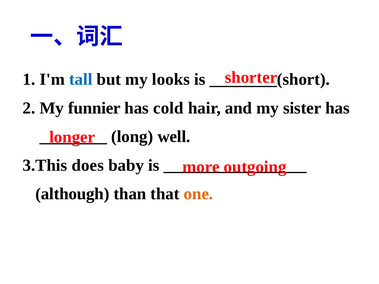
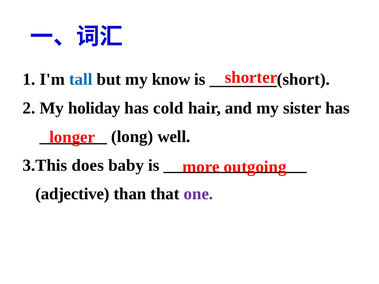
looks: looks -> know
funnier: funnier -> holiday
although: although -> adjective
one colour: orange -> purple
